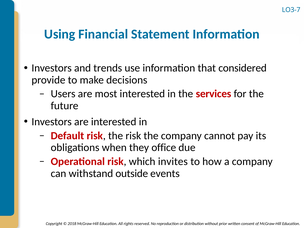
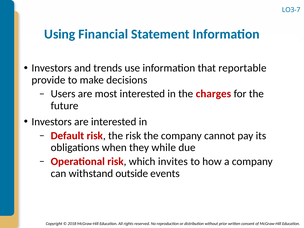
considered: considered -> reportable
services: services -> charges
office: office -> while
